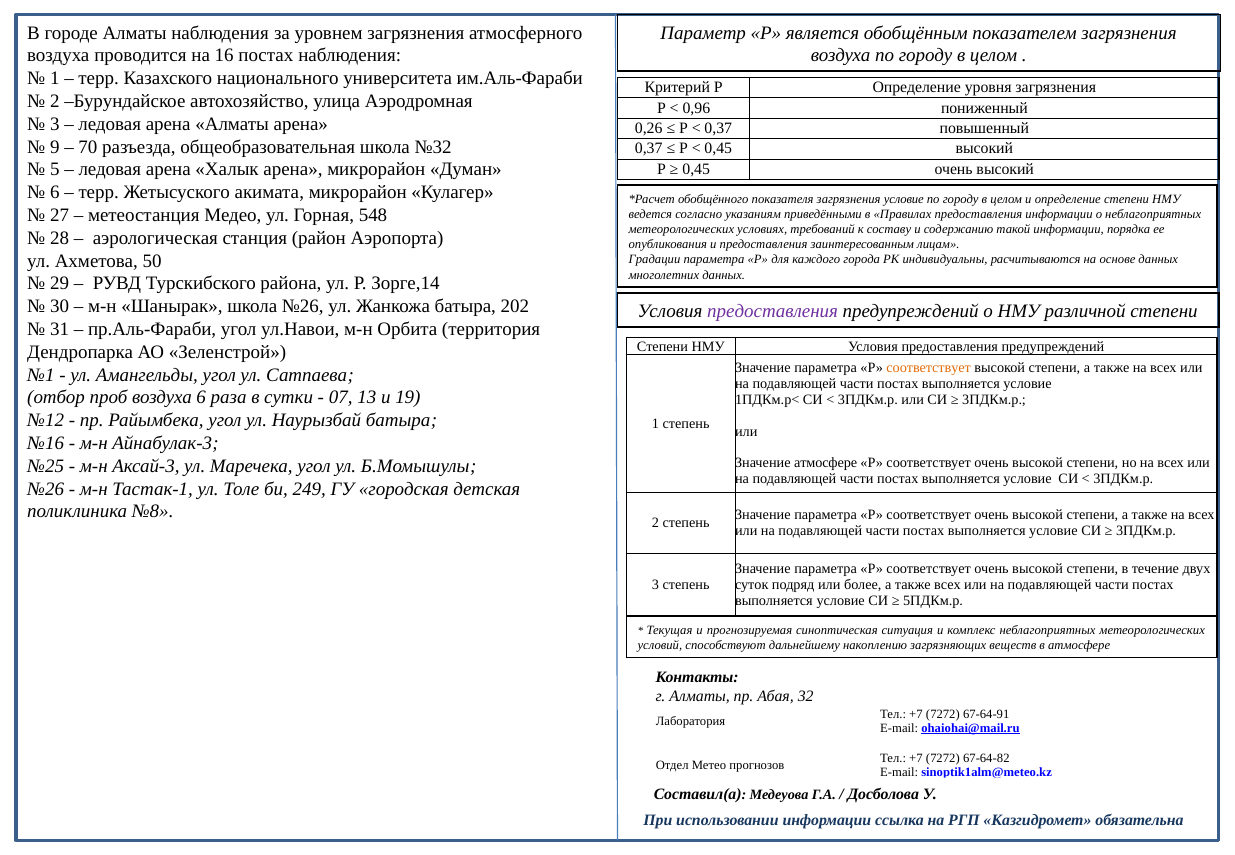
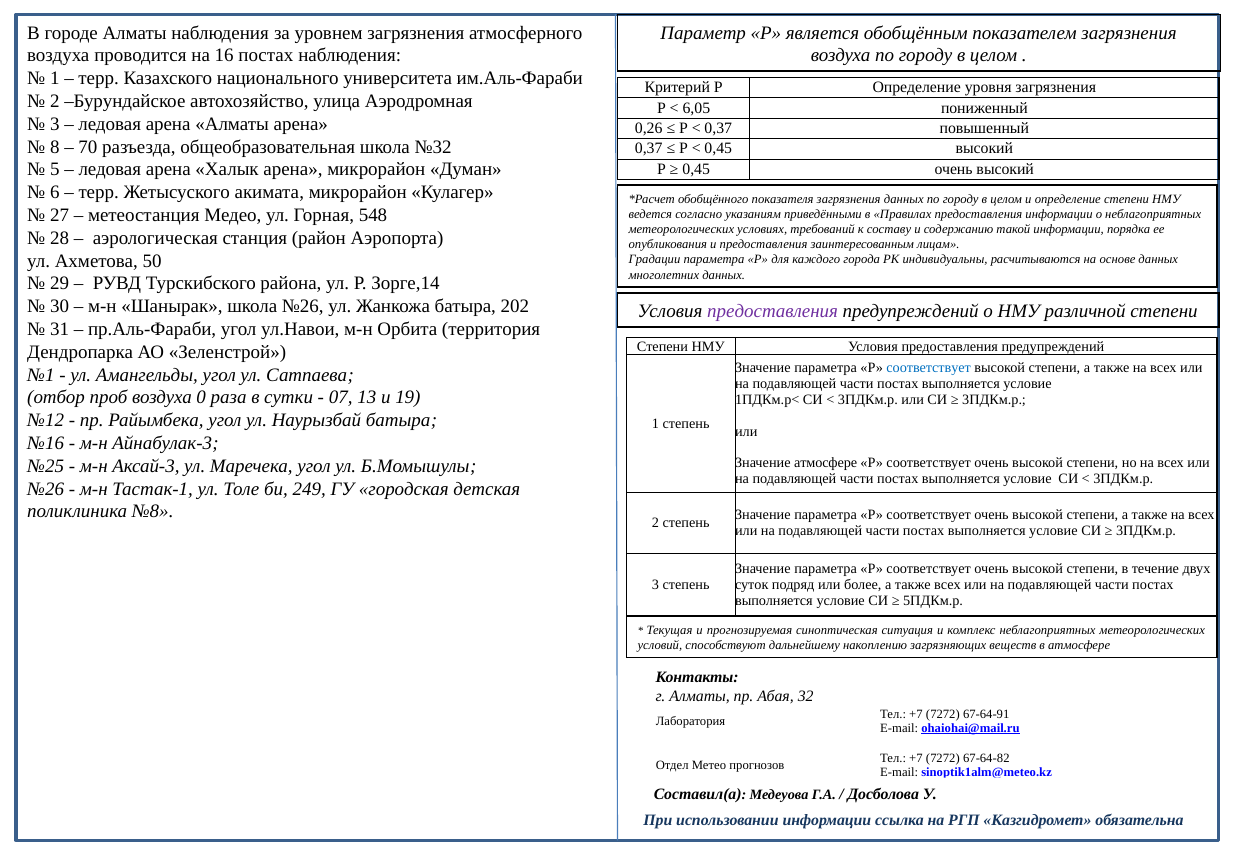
0,96: 0,96 -> 6,05
9: 9 -> 8
загрязнения условие: условие -> данных
соответствует at (929, 368) colour: orange -> blue
воздуха 6: 6 -> 0
